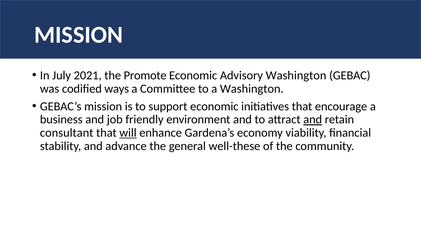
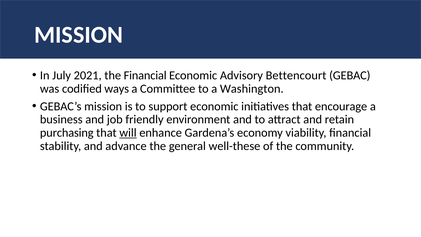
the Promote: Promote -> Financial
Advisory Washington: Washington -> Bettencourt
and at (313, 119) underline: present -> none
consultant: consultant -> purchasing
